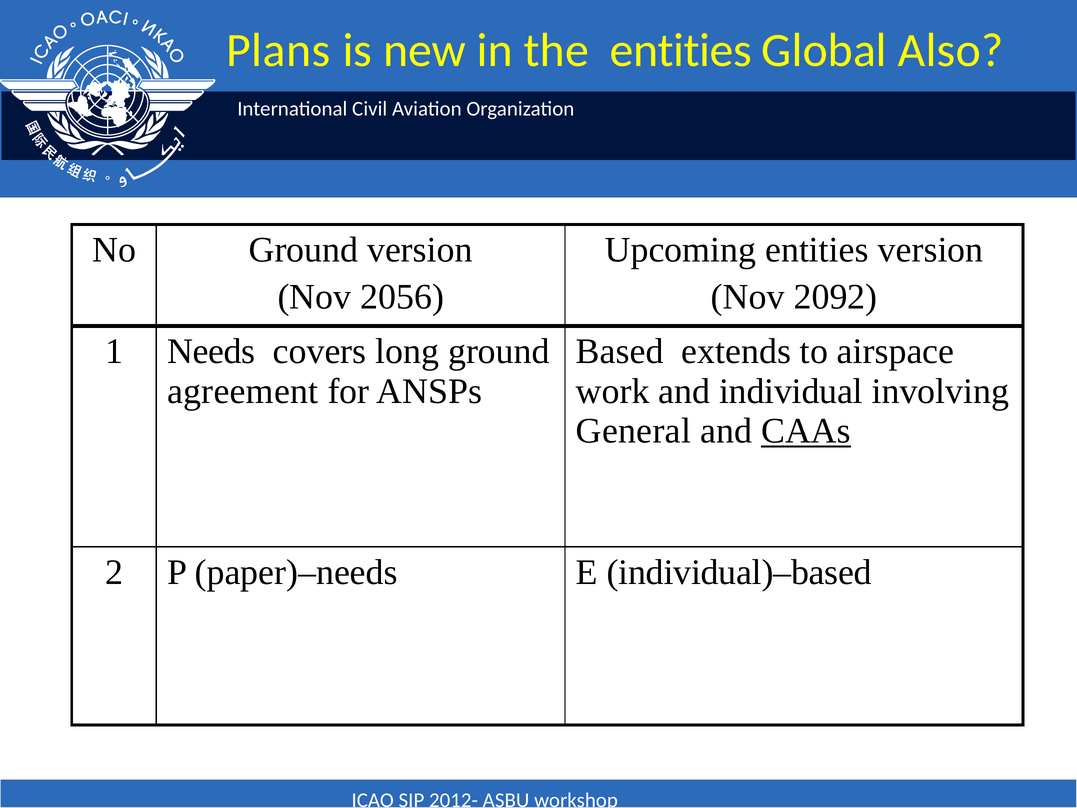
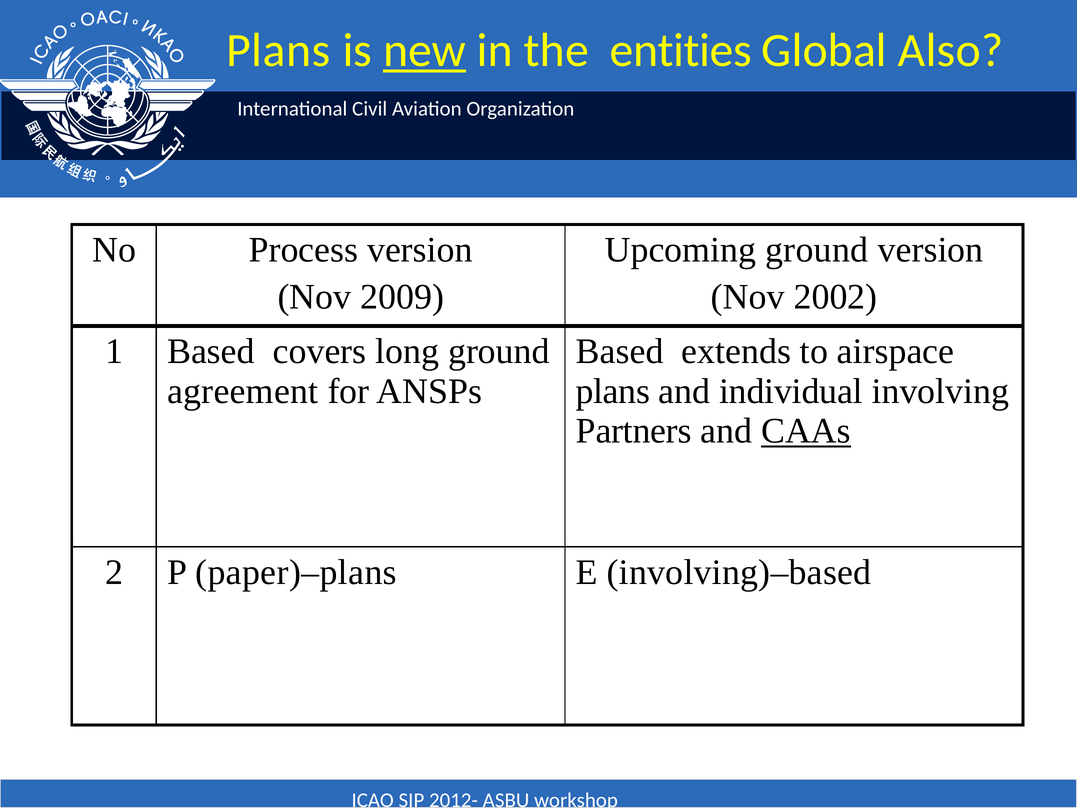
new underline: none -> present
No Ground: Ground -> Process
Upcoming entities: entities -> ground
2056: 2056 -> 2009
2092: 2092 -> 2002
1 Needs: Needs -> Based
work at (613, 391): work -> plans
General: General -> Partners
paper)–needs: paper)–needs -> paper)–plans
individual)–based: individual)–based -> involving)–based
